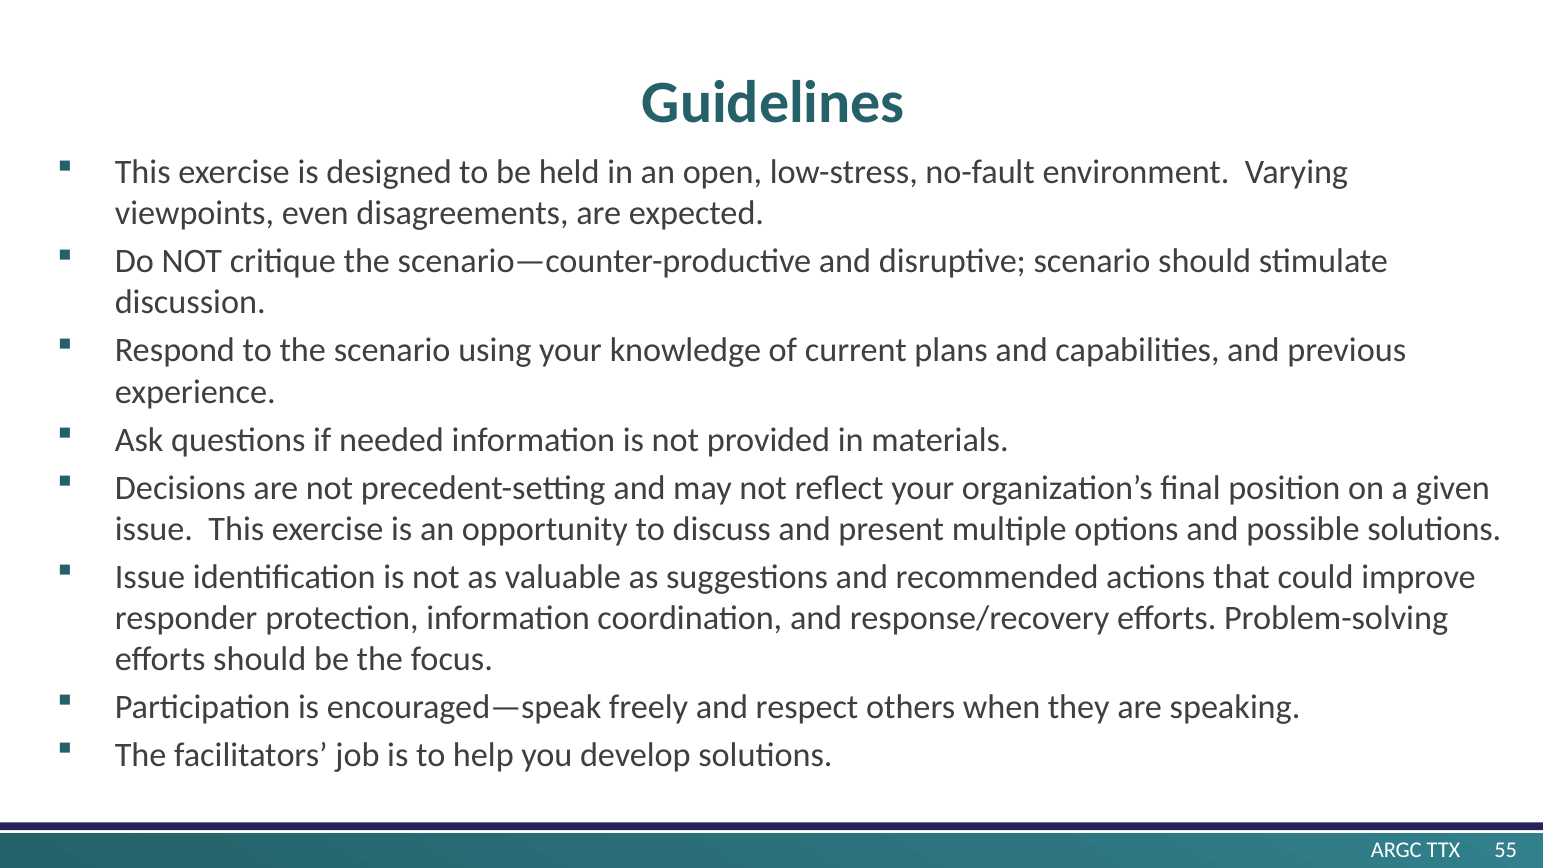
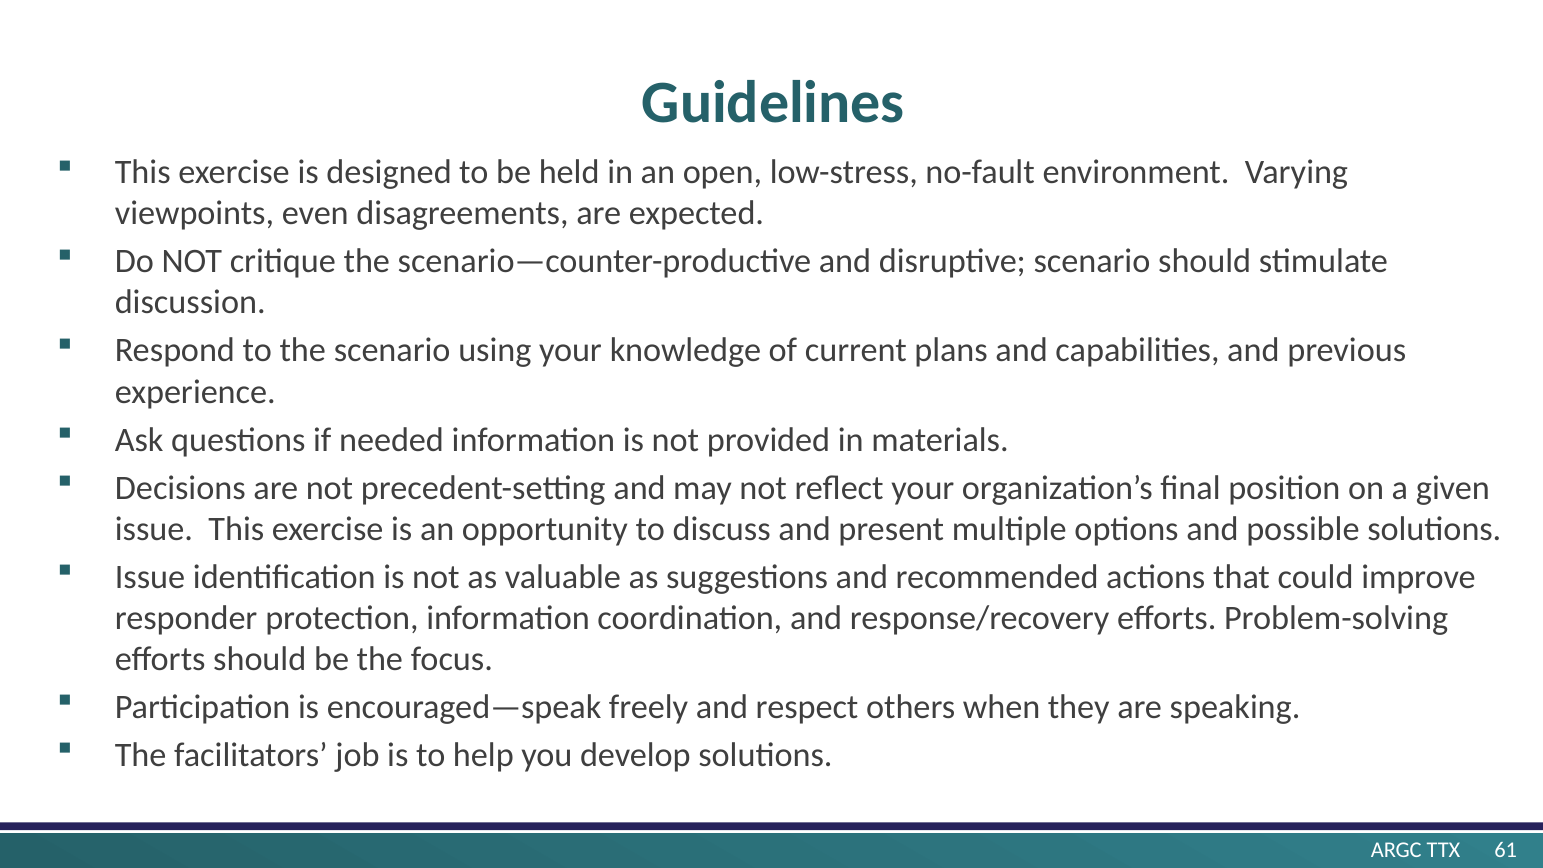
55: 55 -> 61
